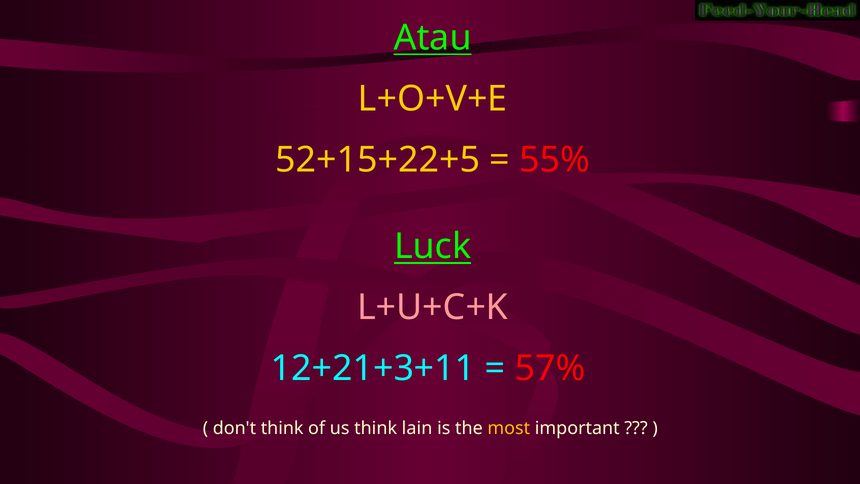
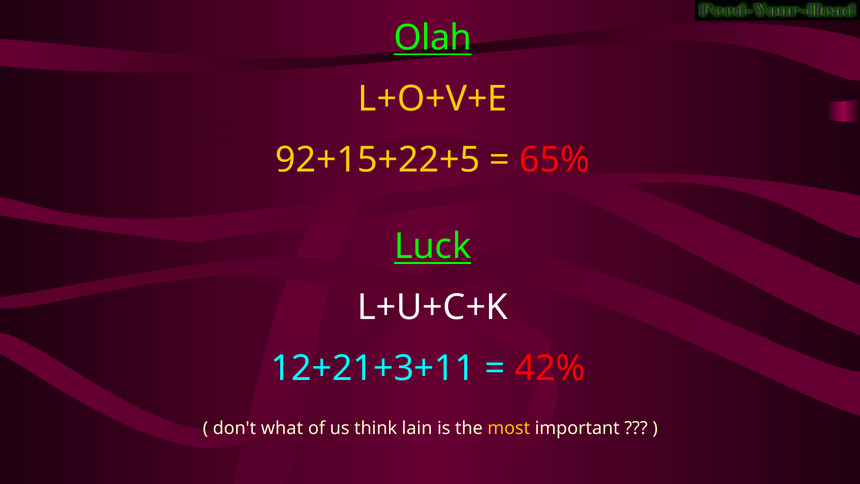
Atau: Atau -> Olah
52+15+22+5: 52+15+22+5 -> 92+15+22+5
55%: 55% -> 65%
L+U+C+K colour: pink -> white
57%: 57% -> 42%
don't think: think -> what
